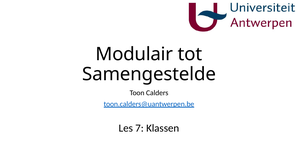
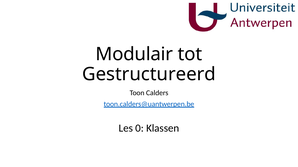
Samengestelde: Samengestelde -> Gestructureerd
7: 7 -> 0
